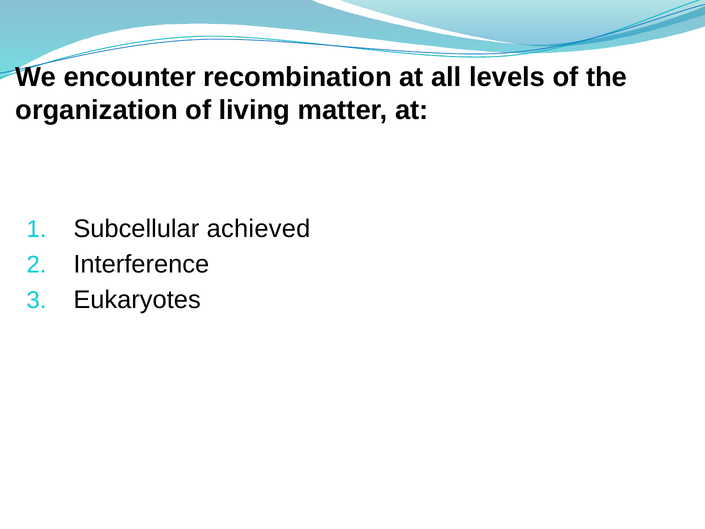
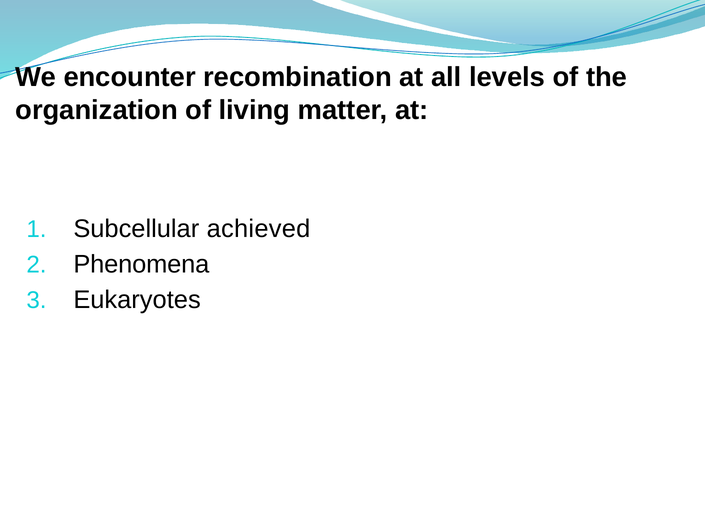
Interference: Interference -> Phenomena
